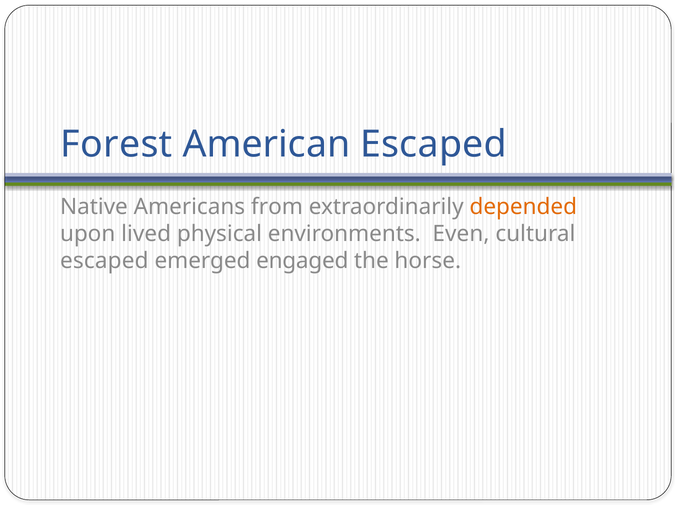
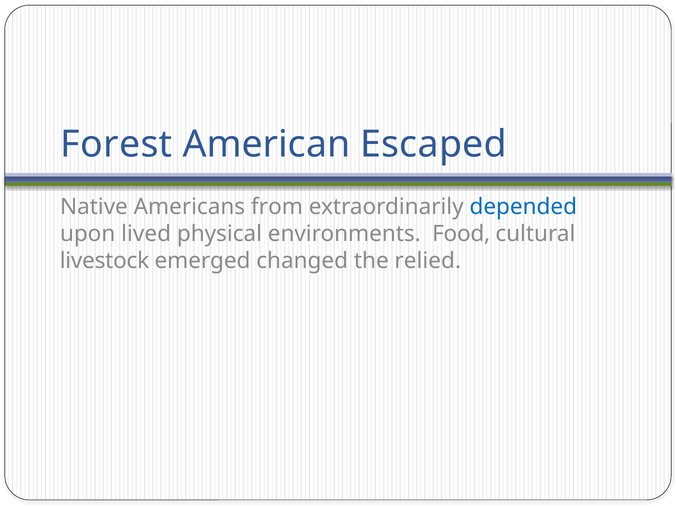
depended colour: orange -> blue
Even: Even -> Food
escaped at (104, 261): escaped -> livestock
engaged: engaged -> changed
horse: horse -> relied
